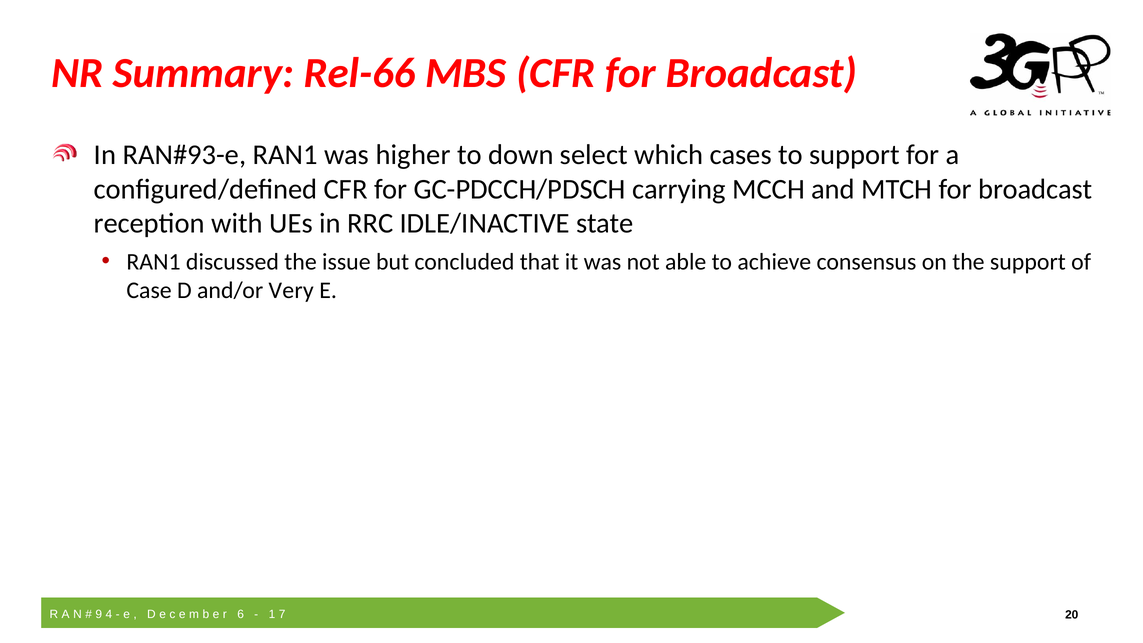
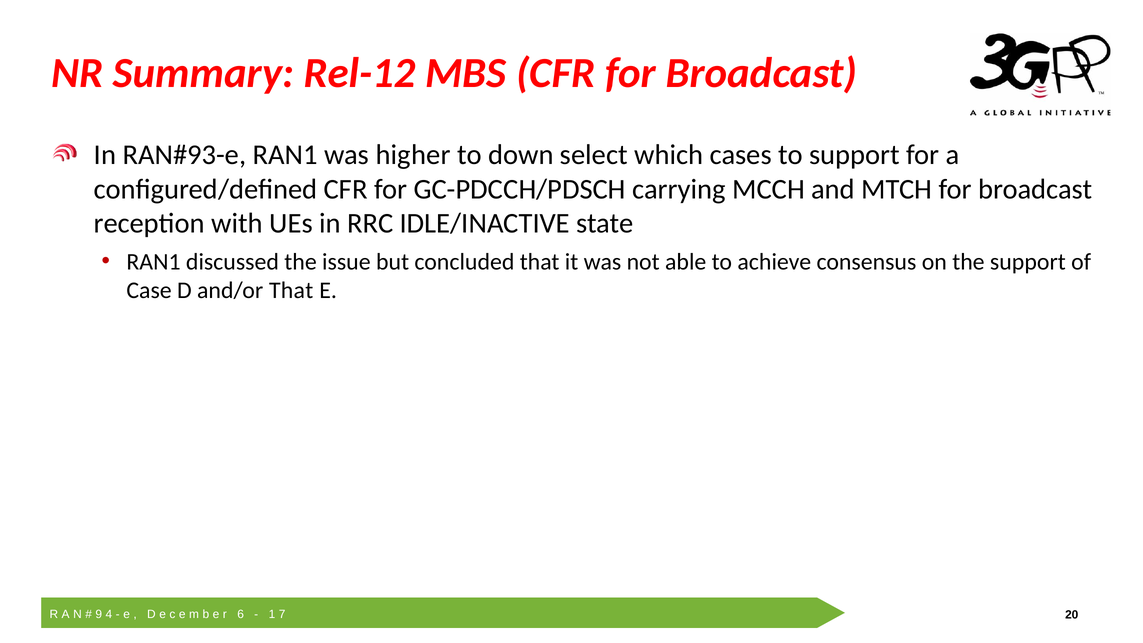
Rel-66: Rel-66 -> Rel-12
and/or Very: Very -> That
